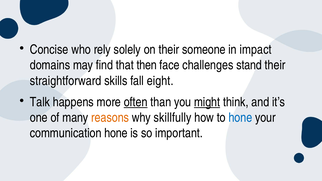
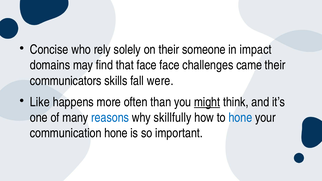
that then: then -> face
stand: stand -> came
straightforward: straightforward -> communicators
eight: eight -> were
Talk: Talk -> Like
often underline: present -> none
reasons colour: orange -> blue
